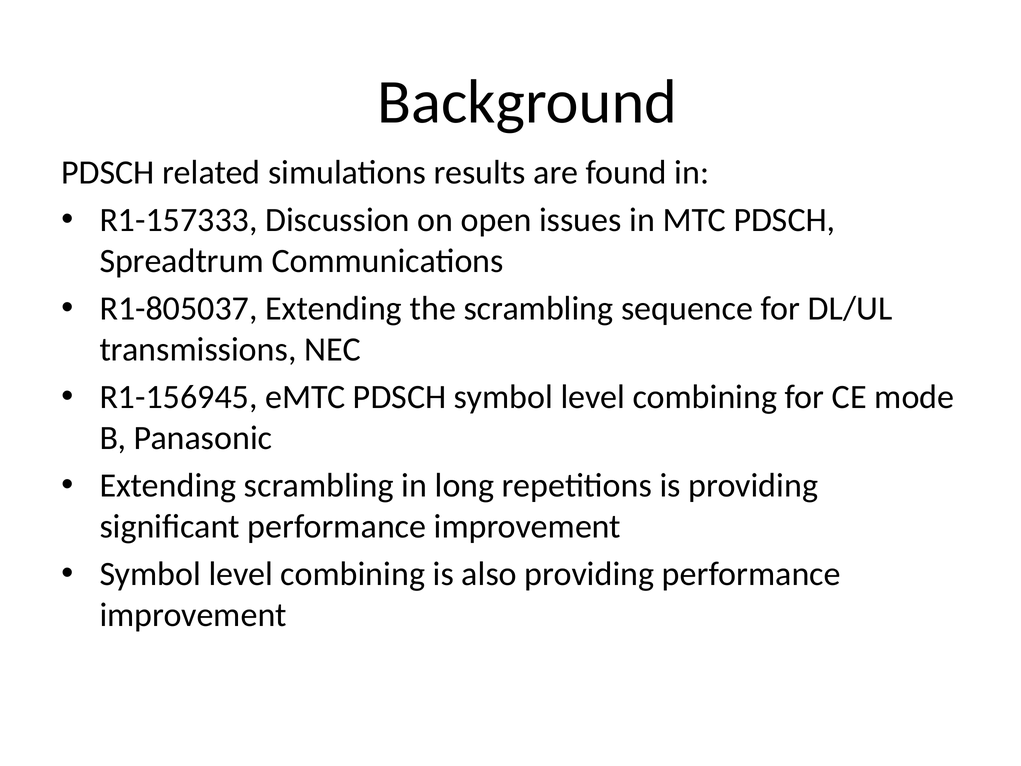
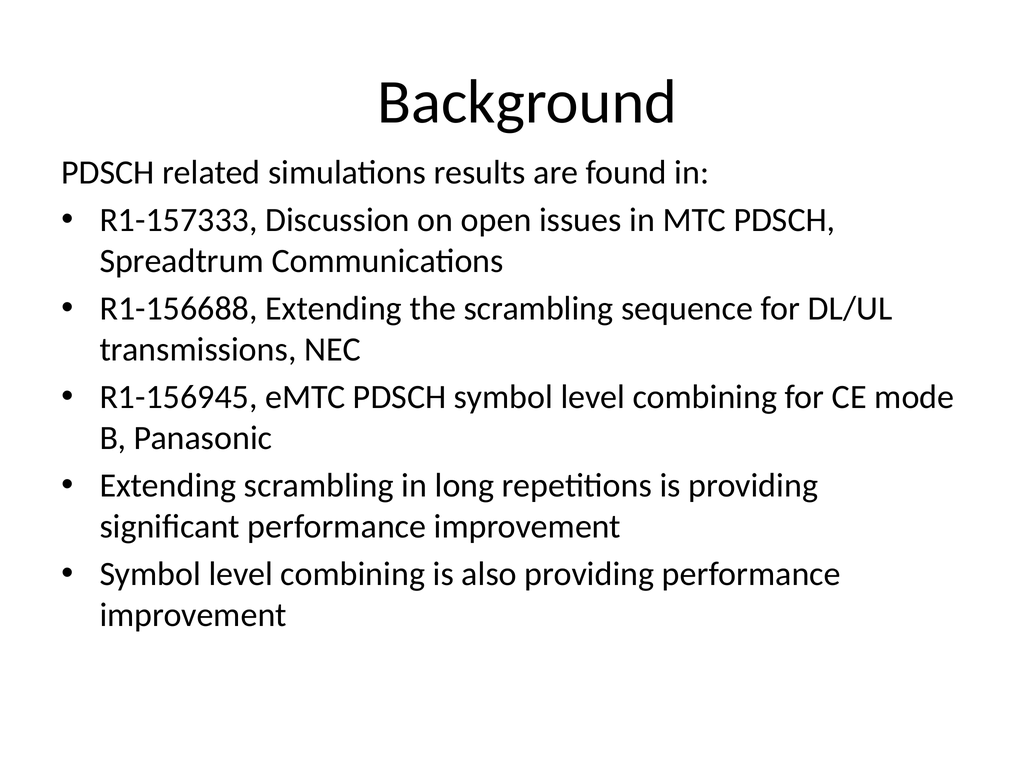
R1-805037: R1-805037 -> R1-156688
